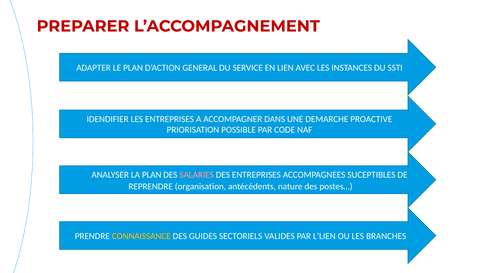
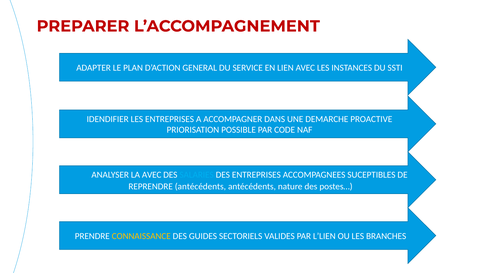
LA PLAN: PLAN -> AVEC
SALARIES colour: pink -> light blue
REPRENDRE organisation: organisation -> antécédents
